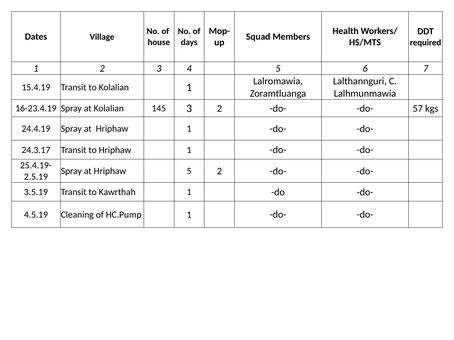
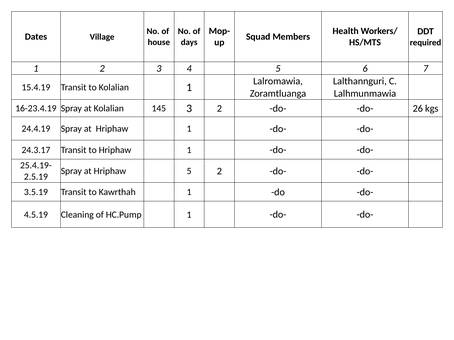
57: 57 -> 26
